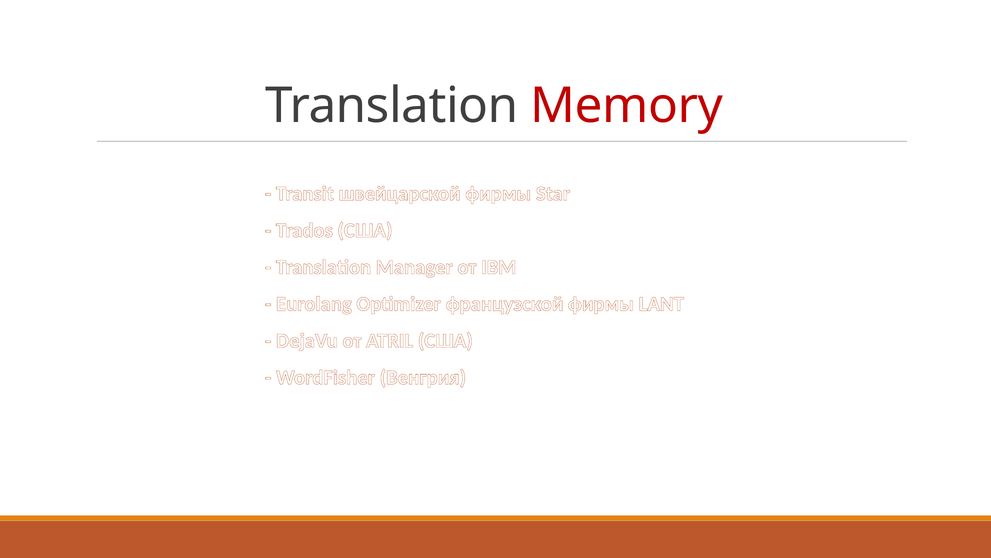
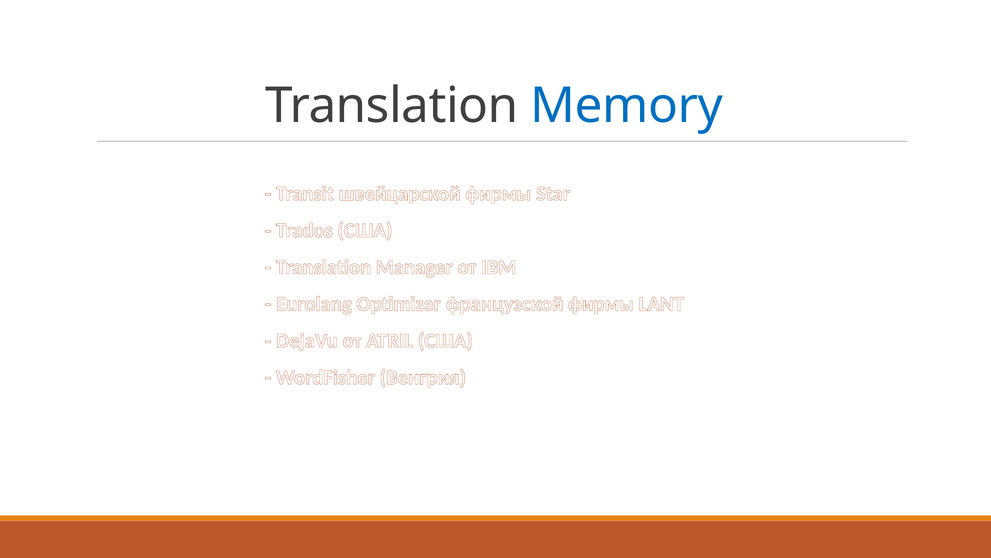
Memory colour: red -> blue
